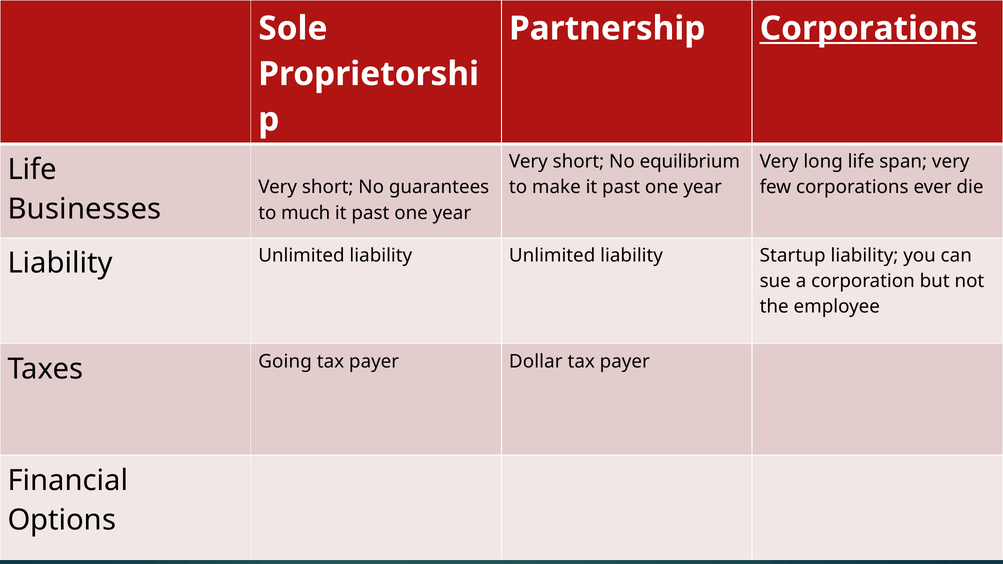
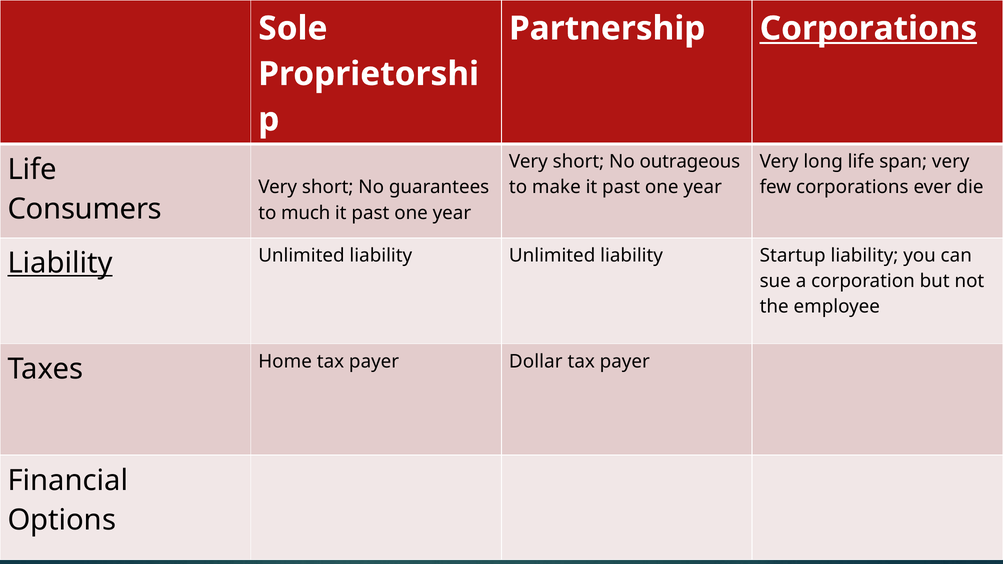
equilibrium: equilibrium -> outrageous
Businesses: Businesses -> Consumers
Liability at (60, 263) underline: none -> present
Going: Going -> Home
